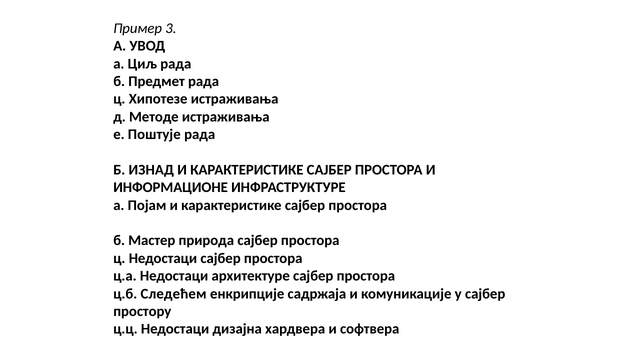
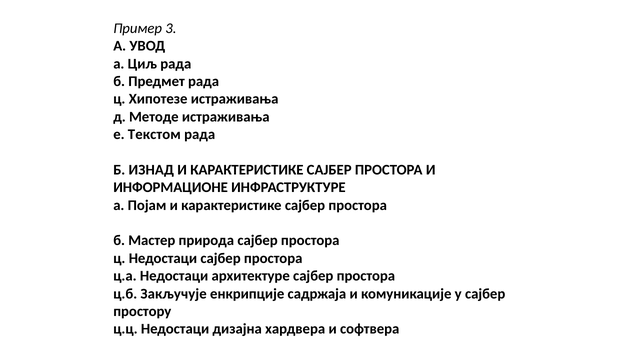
Поштује: Поштује -> Текстом
Следећем: Следећем -> Закључује
